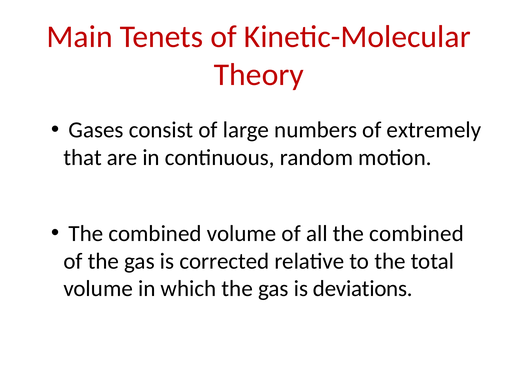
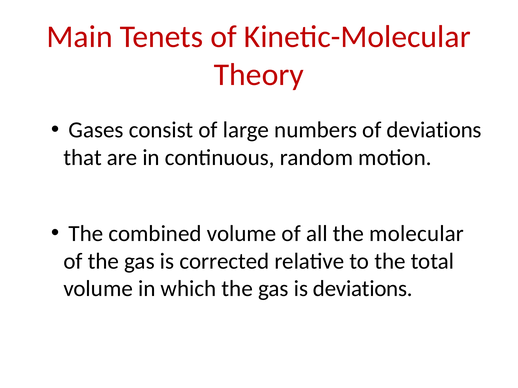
of extremely: extremely -> deviations
all the combined: combined -> molecular
